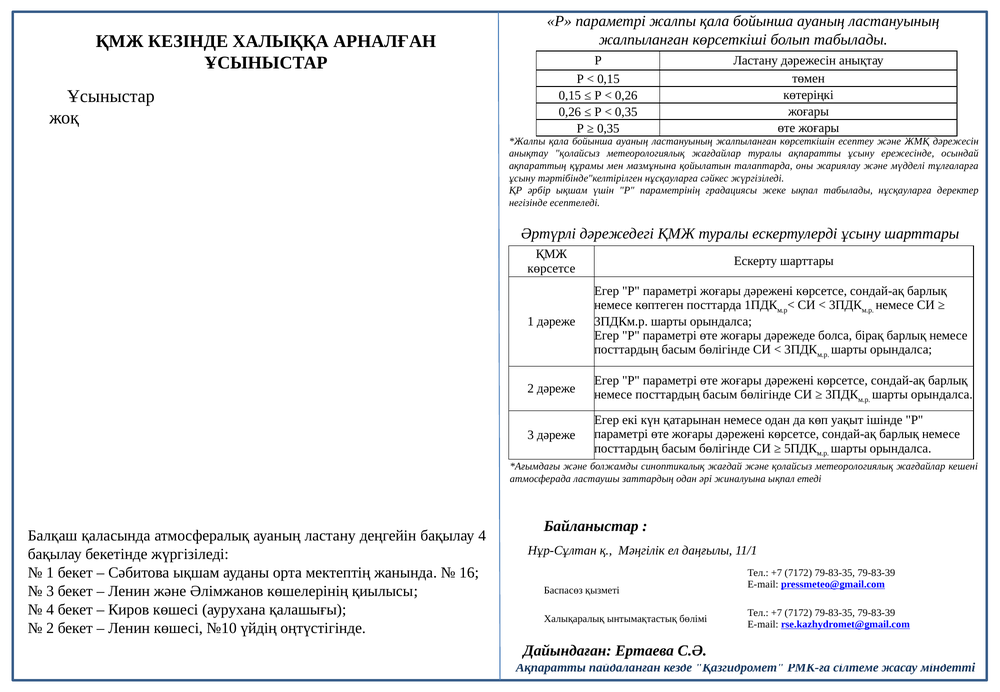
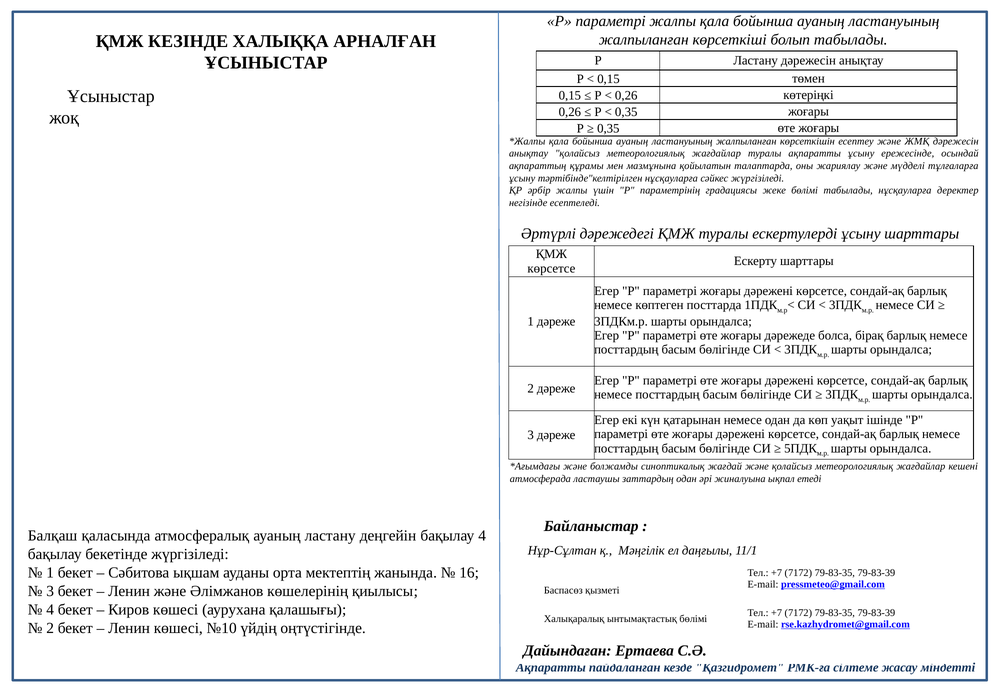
әрбір ықшам: ықшам -> жалпы
жеке ықпал: ықпал -> бөлімі
